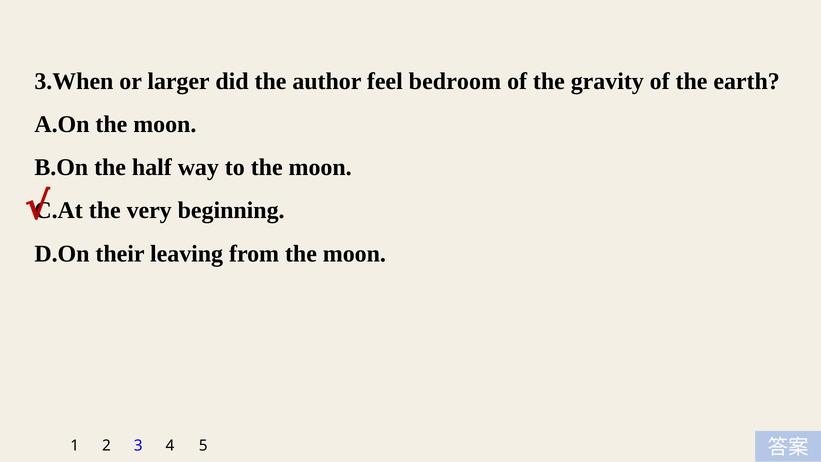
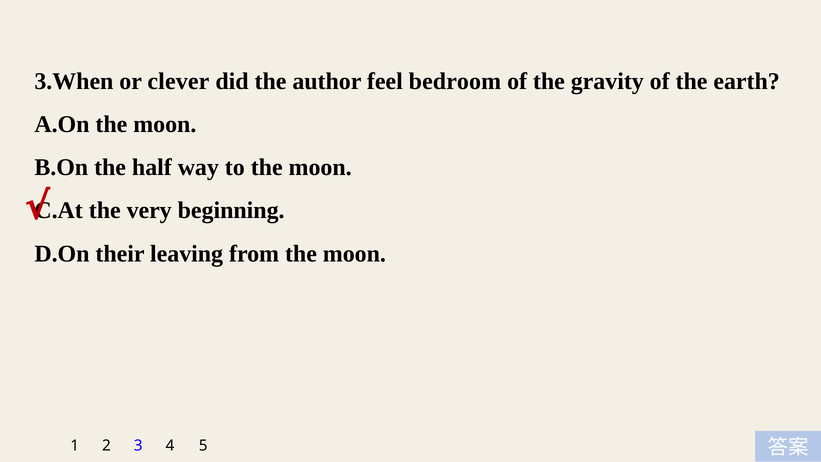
larger: larger -> clever
